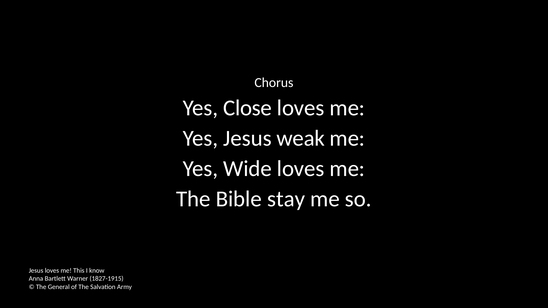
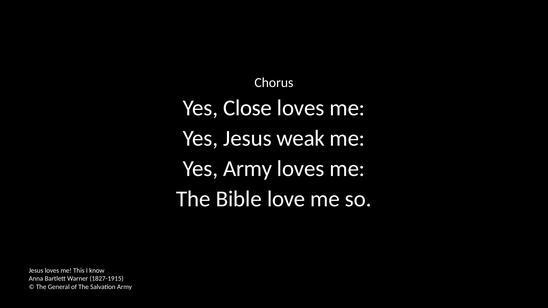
Yes Wide: Wide -> Army
stay: stay -> love
